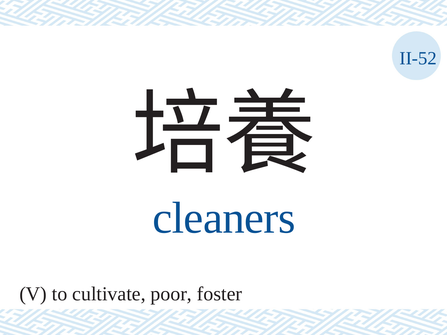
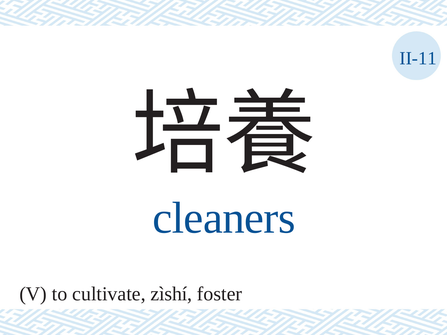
II-52: II-52 -> II-11
poor: poor -> zìshí
